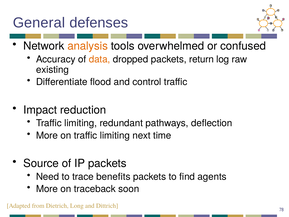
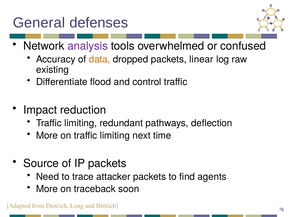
analysis colour: orange -> purple
return: return -> linear
benefits: benefits -> attacker
